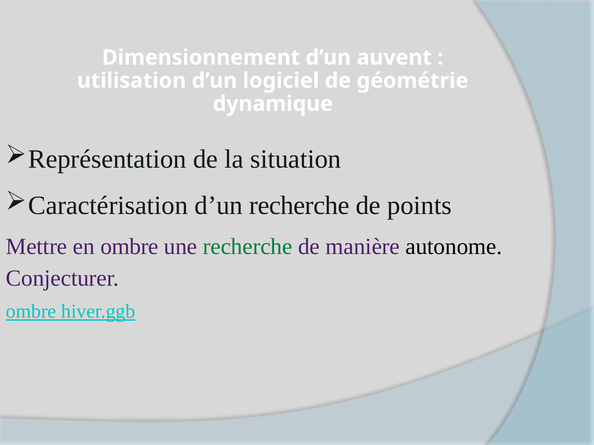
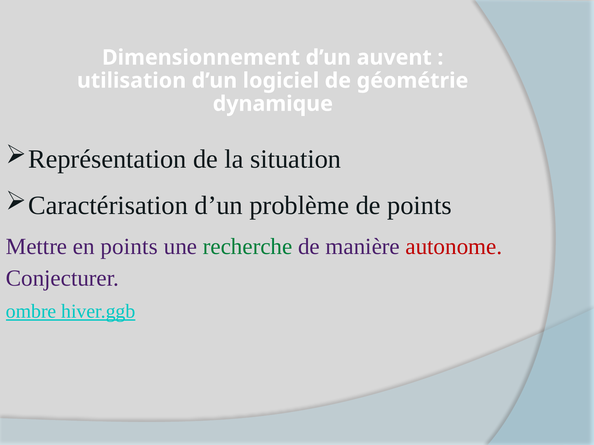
d’un recherche: recherche -> problème
en ombre: ombre -> points
autonome colour: black -> red
